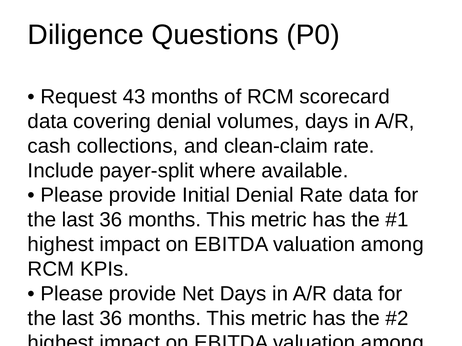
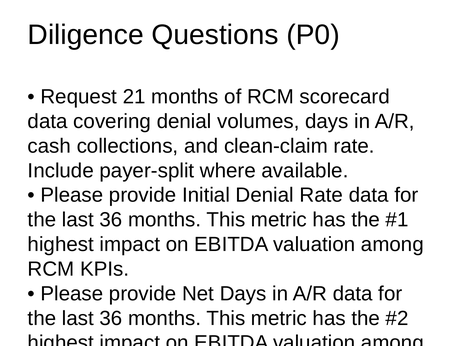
43: 43 -> 21
